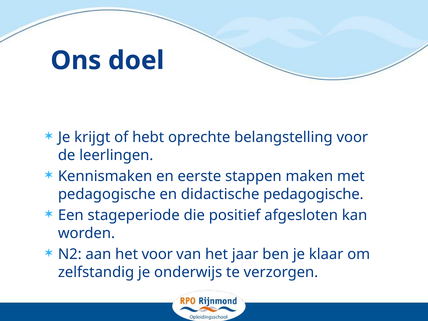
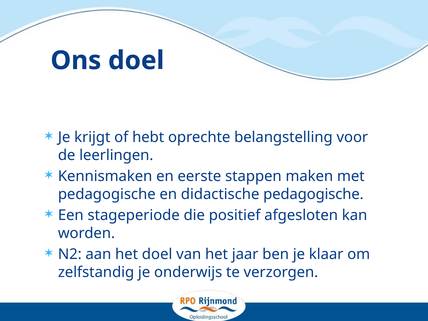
het voor: voor -> doel
